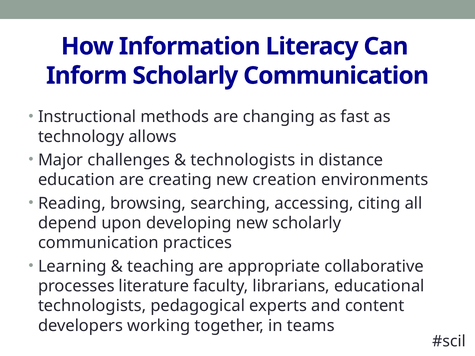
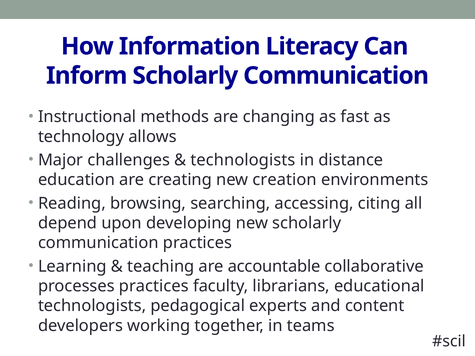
appropriate: appropriate -> accountable
processes literature: literature -> practices
